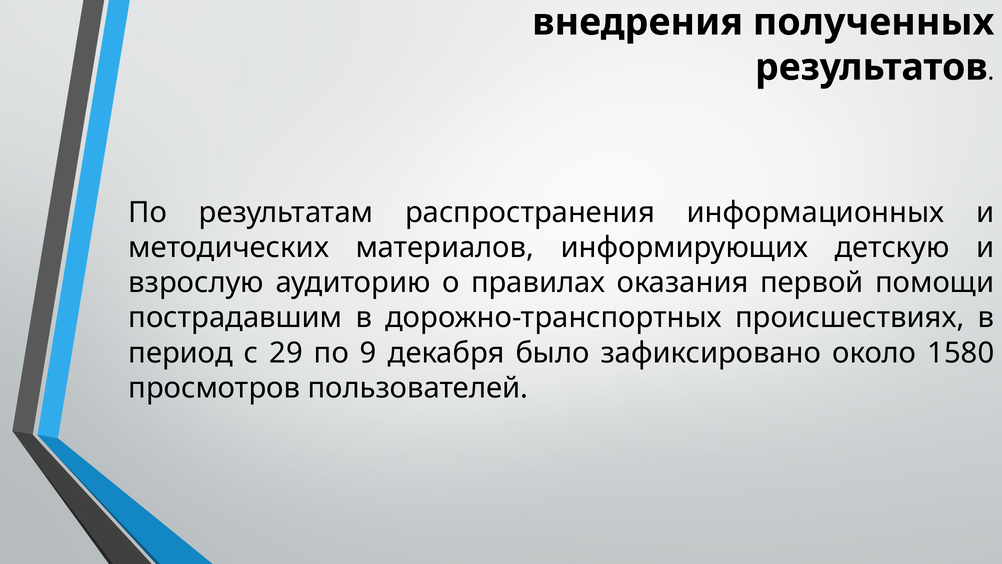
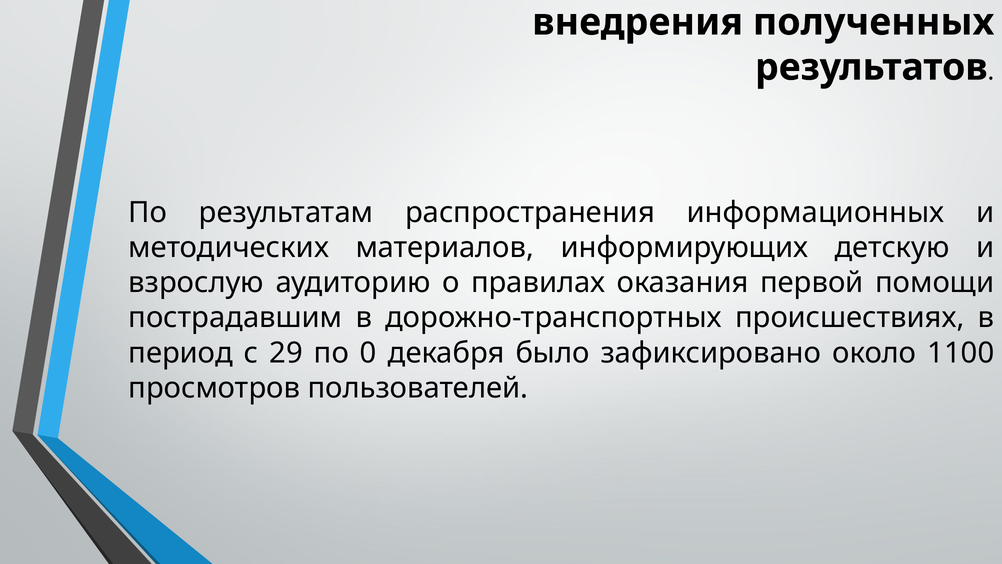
9: 9 -> 0
1580: 1580 -> 1100
